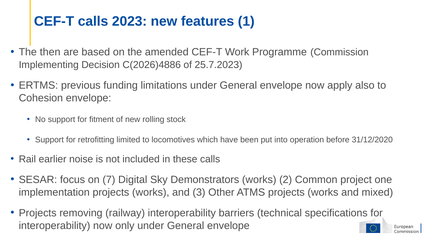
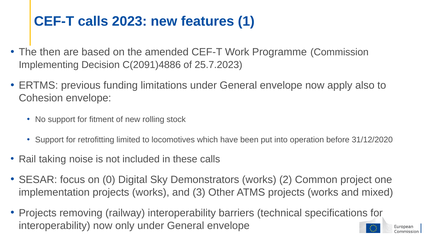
C(2026)4886: C(2026)4886 -> C(2091)4886
earlier: earlier -> taking
7: 7 -> 0
